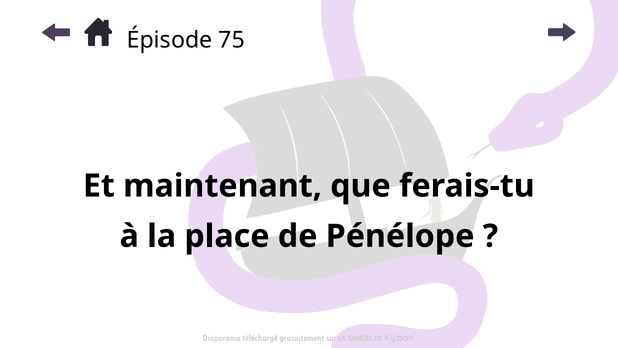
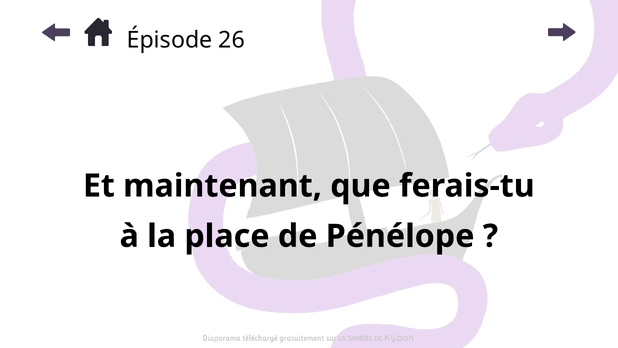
75: 75 -> 26
